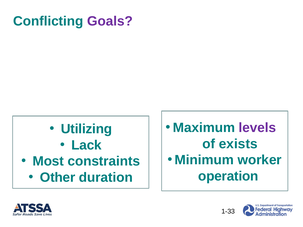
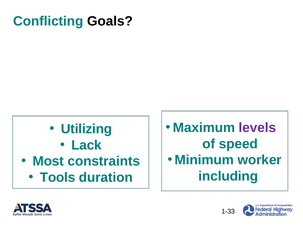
Goals colour: purple -> black
exists: exists -> speed
operation: operation -> including
Other: Other -> Tools
